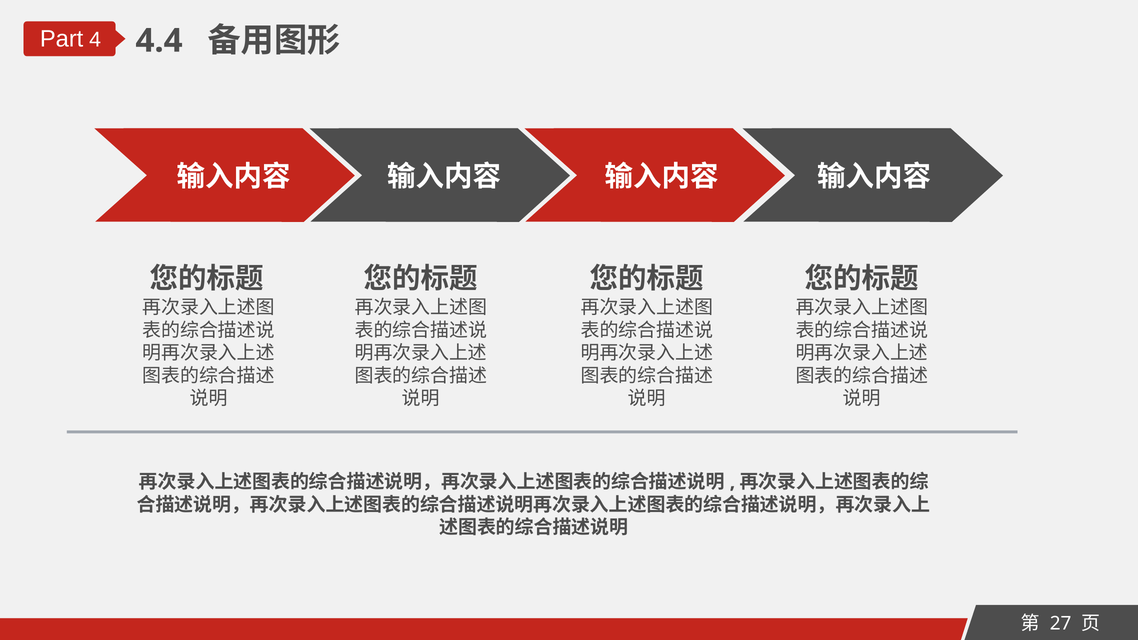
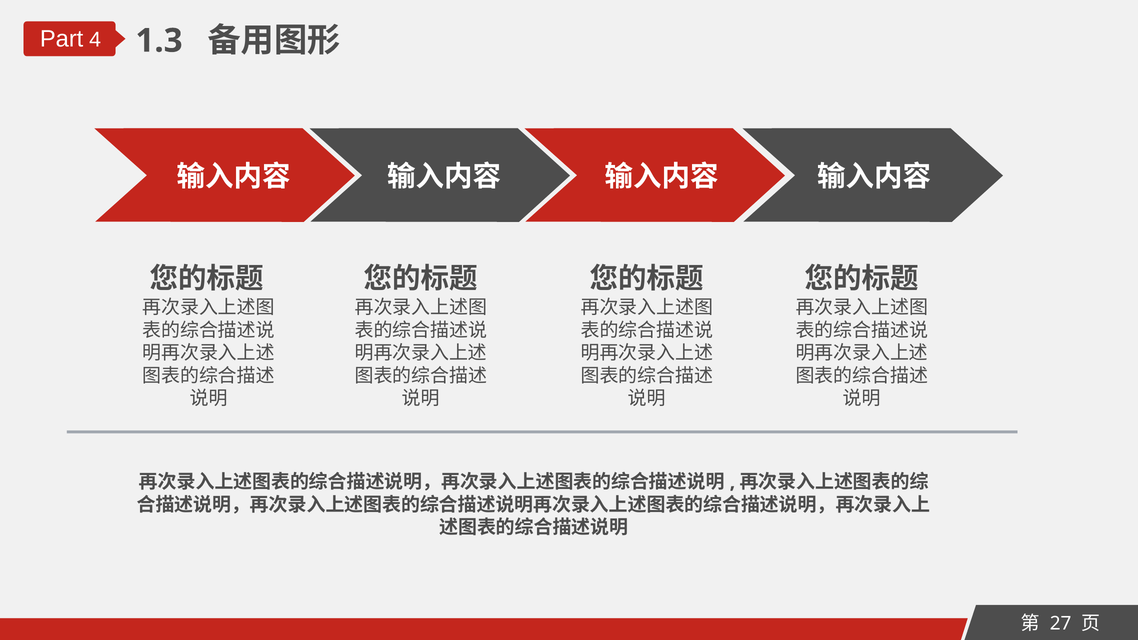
4.4: 4.4 -> 1.3
